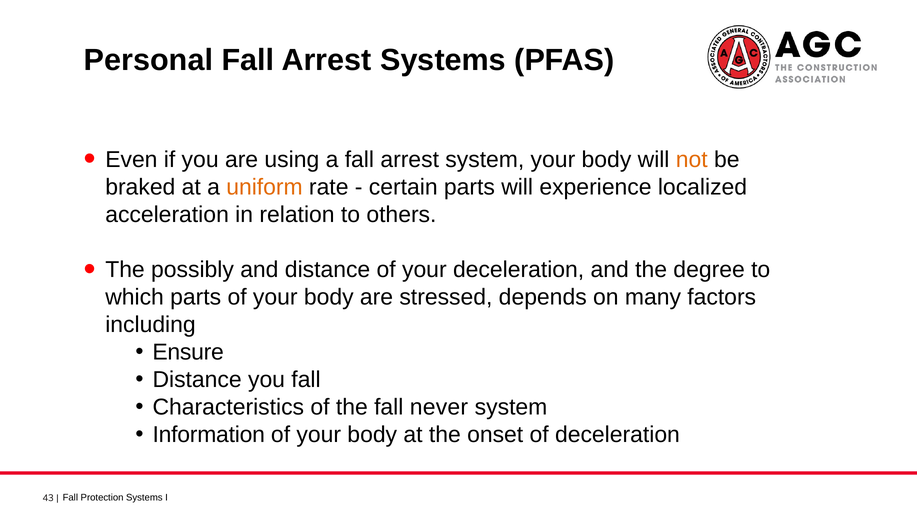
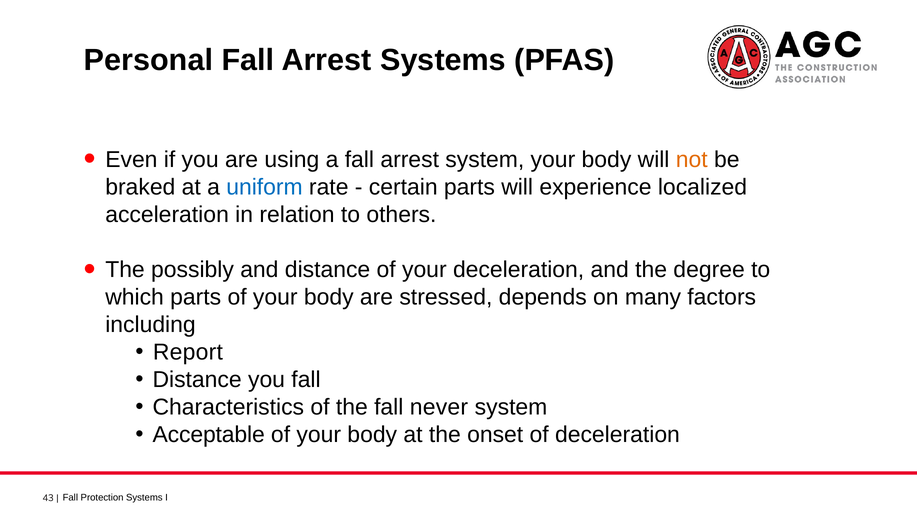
uniform colour: orange -> blue
Ensure: Ensure -> Report
Information: Information -> Acceptable
